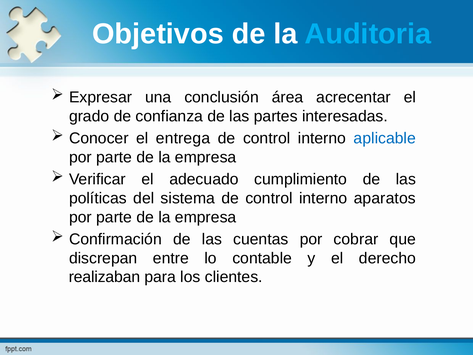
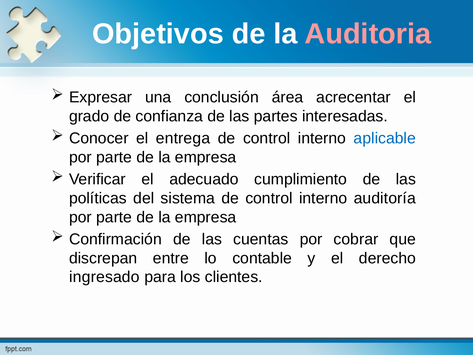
Auditoria colour: light blue -> pink
aparatos: aparatos -> auditoría
realizaban: realizaban -> ingresado
